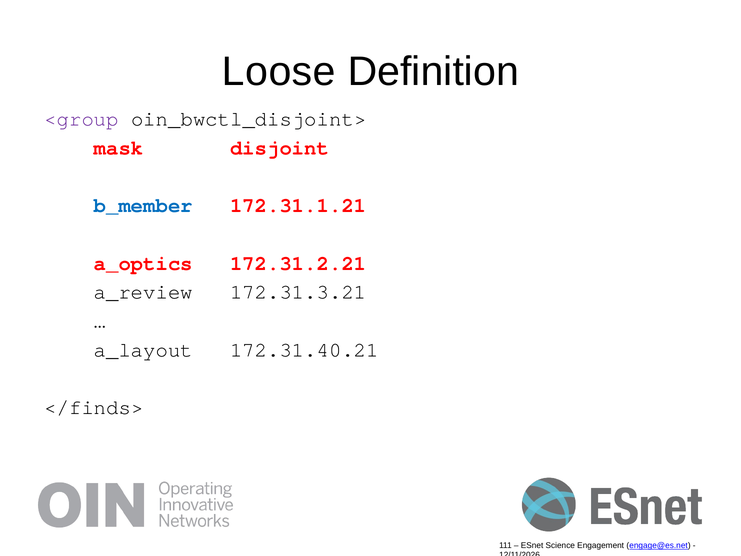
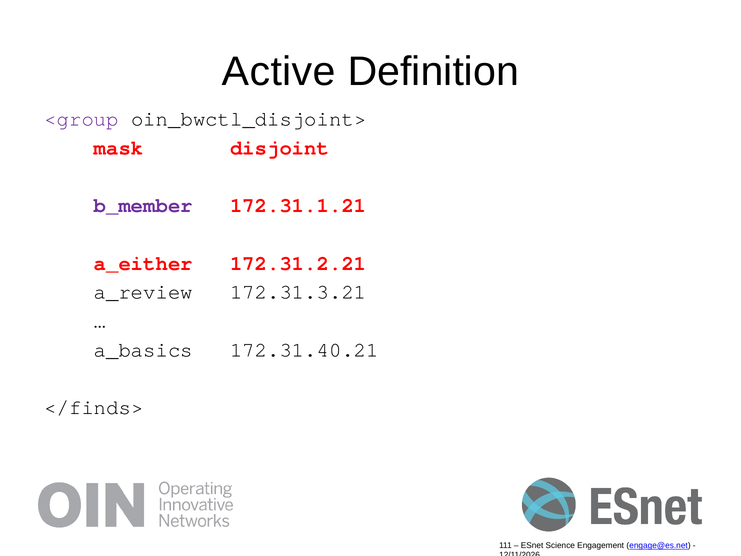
Loose: Loose -> Active
b_member colour: blue -> purple
a_optics: a_optics -> a_either
a_layout: a_layout -> a_basics
